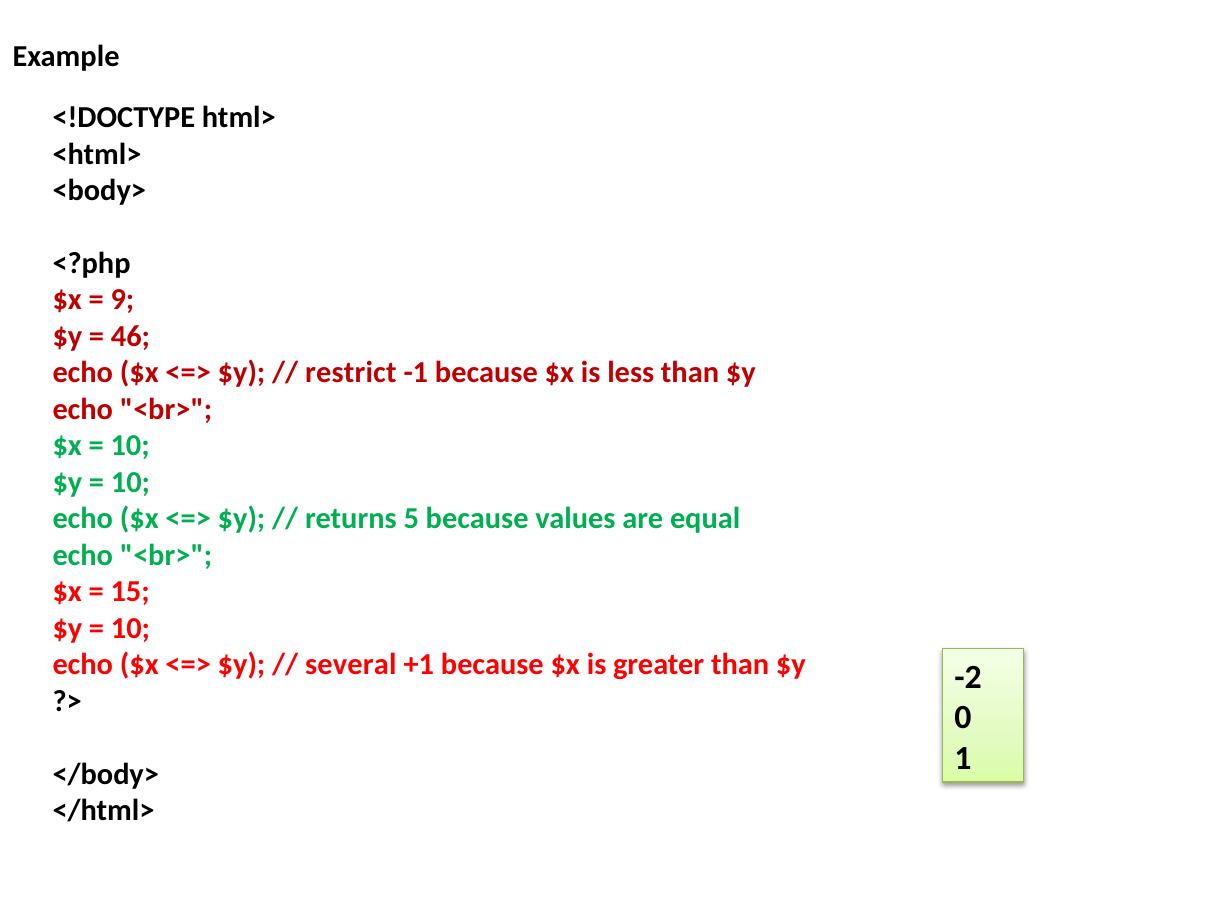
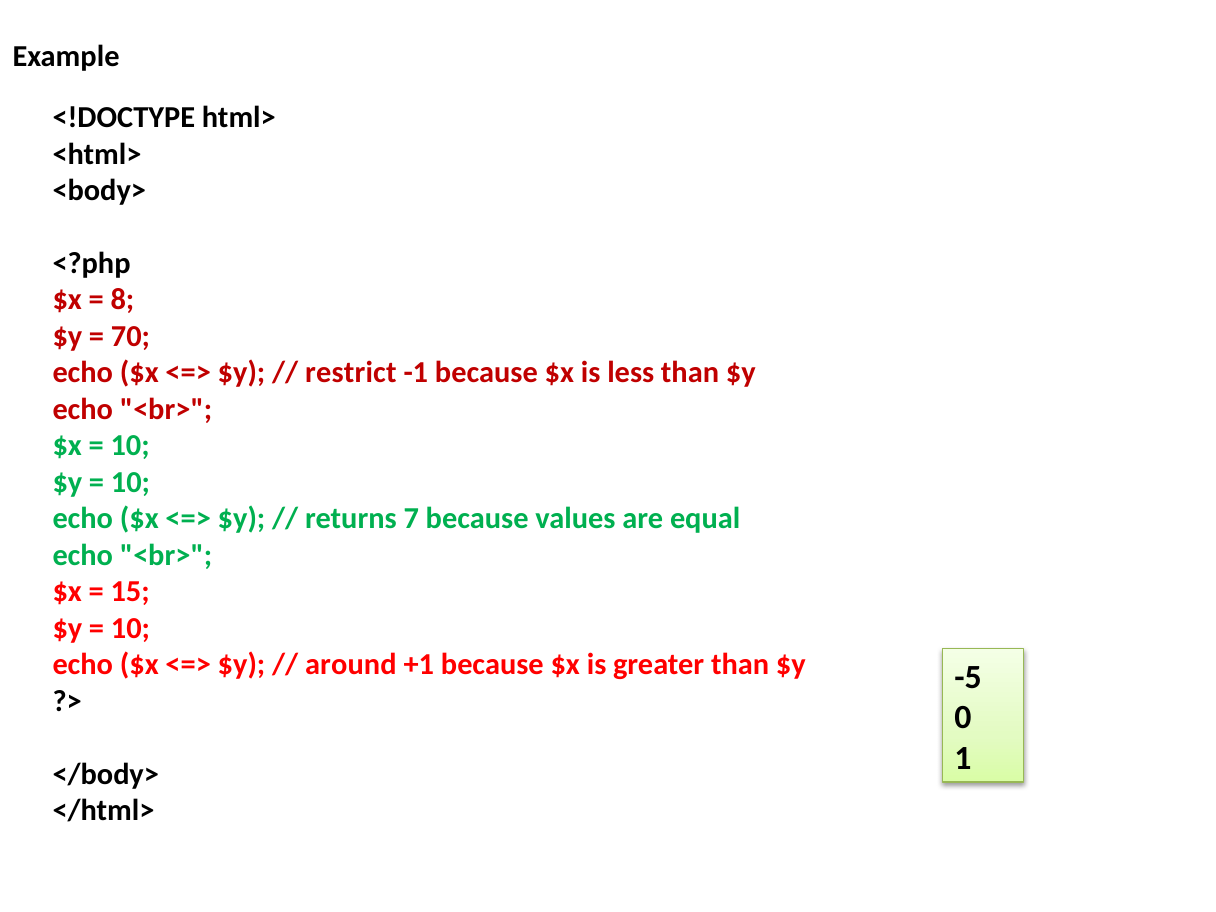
9: 9 -> 8
46: 46 -> 70
5: 5 -> 7
several: several -> around
-2: -2 -> -5
